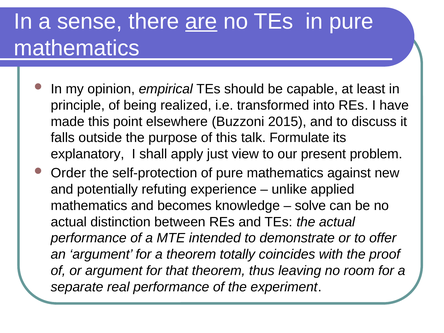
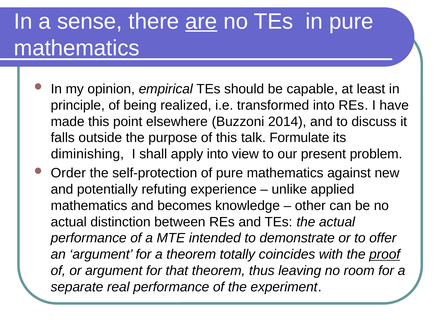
2015: 2015 -> 2014
explanatory: explanatory -> diminishing
apply just: just -> into
solve: solve -> other
proof underline: none -> present
